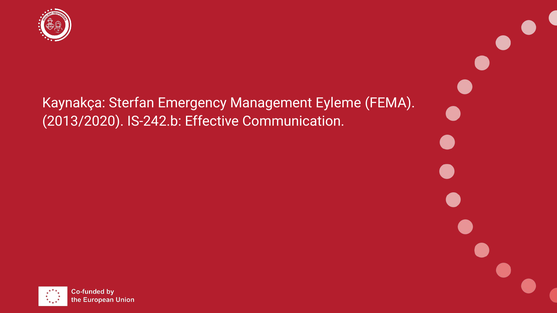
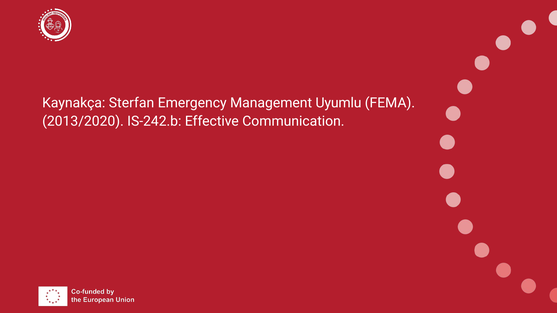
Eyleme: Eyleme -> Uyumlu
